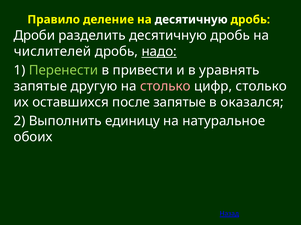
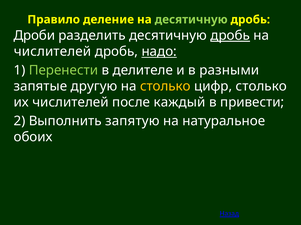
десятичную at (191, 20) colour: white -> light green
дробь at (230, 36) underline: none -> present
привести: привести -> делителе
уравнять: уравнять -> разными
столько at (165, 87) colour: pink -> yellow
их оставшихся: оставшихся -> числителей
после запятые: запятые -> каждый
оказался: оказался -> привести
единицу: единицу -> запятую
